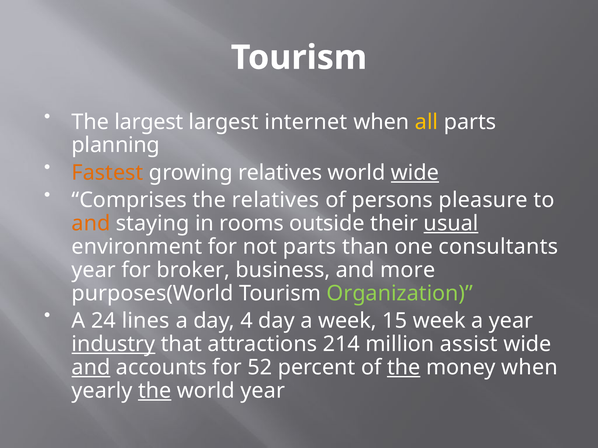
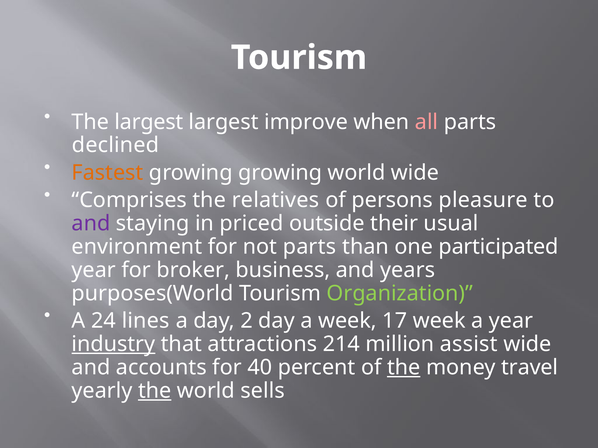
internet: internet -> improve
all colour: yellow -> pink
planning: planning -> declined
growing relatives: relatives -> growing
wide at (415, 173) underline: present -> none
and at (91, 224) colour: orange -> purple
rooms: rooms -> priced
usual underline: present -> none
consultants: consultants -> participated
more: more -> years
4: 4 -> 2
15: 15 -> 17
and at (91, 368) underline: present -> none
52: 52 -> 40
money when: when -> travel
world year: year -> sells
